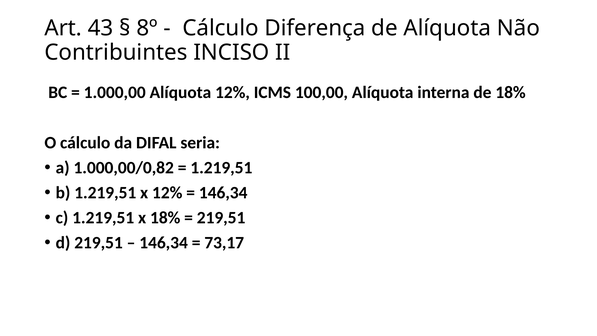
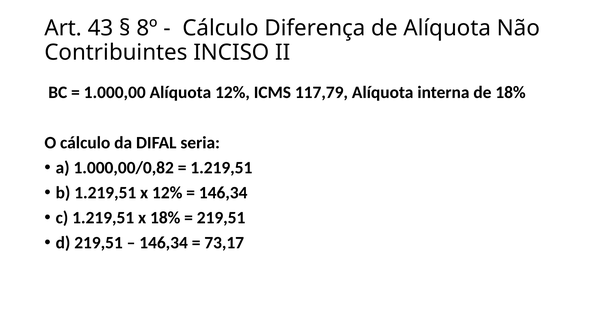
100,00: 100,00 -> 117,79
